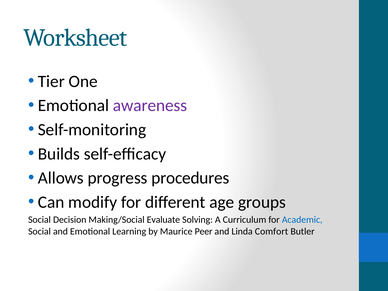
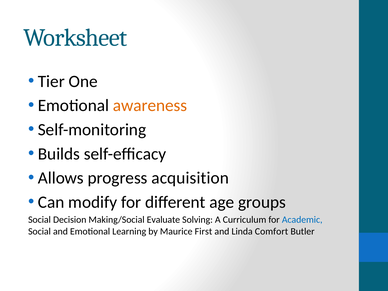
awareness colour: purple -> orange
procedures: procedures -> acquisition
Peer: Peer -> First
